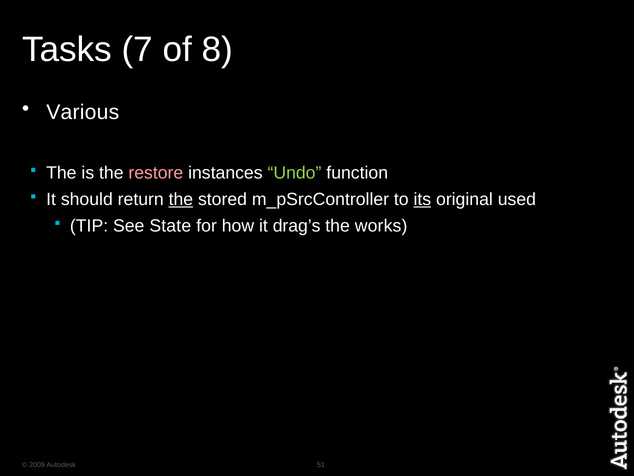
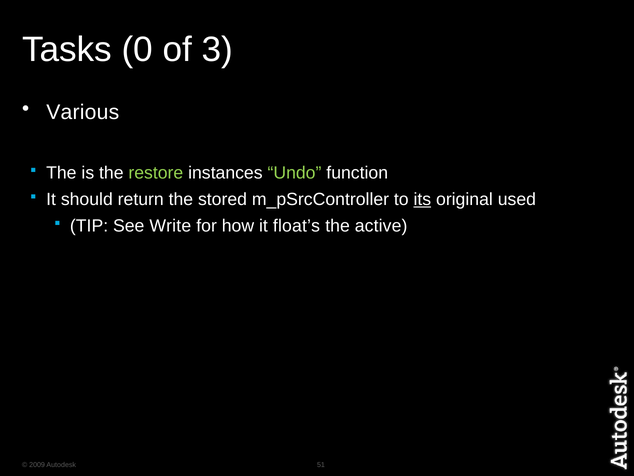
7: 7 -> 0
8: 8 -> 3
restore colour: pink -> light green
the at (181, 199) underline: present -> none
State: State -> Write
drag’s: drag’s -> float’s
works: works -> active
